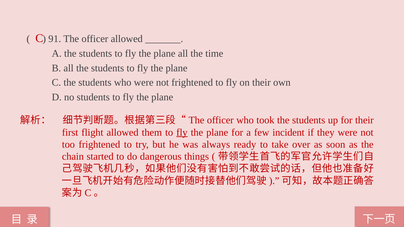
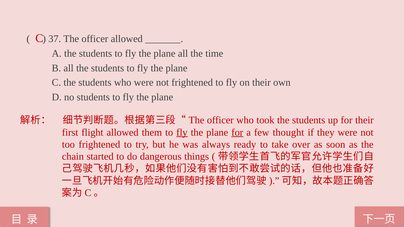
91: 91 -> 37
for at (237, 132) underline: none -> present
incident: incident -> thought
